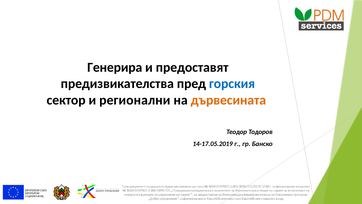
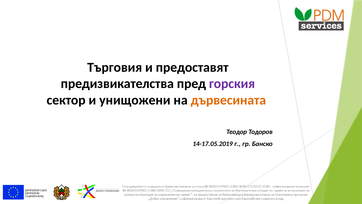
Генерира: Генерира -> Търговия
горския colour: blue -> purple
регионални: регионални -> унищожени
